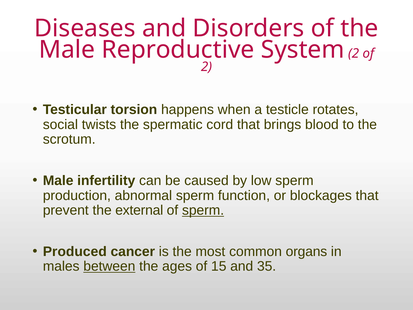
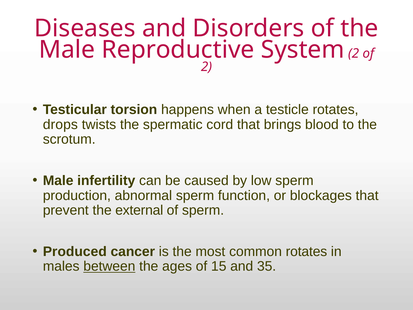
social: social -> drops
sperm at (203, 210) underline: present -> none
common organs: organs -> rotates
